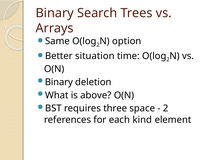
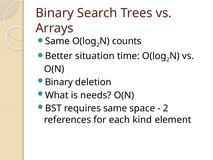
option: option -> counts
above: above -> needs
requires three: three -> same
